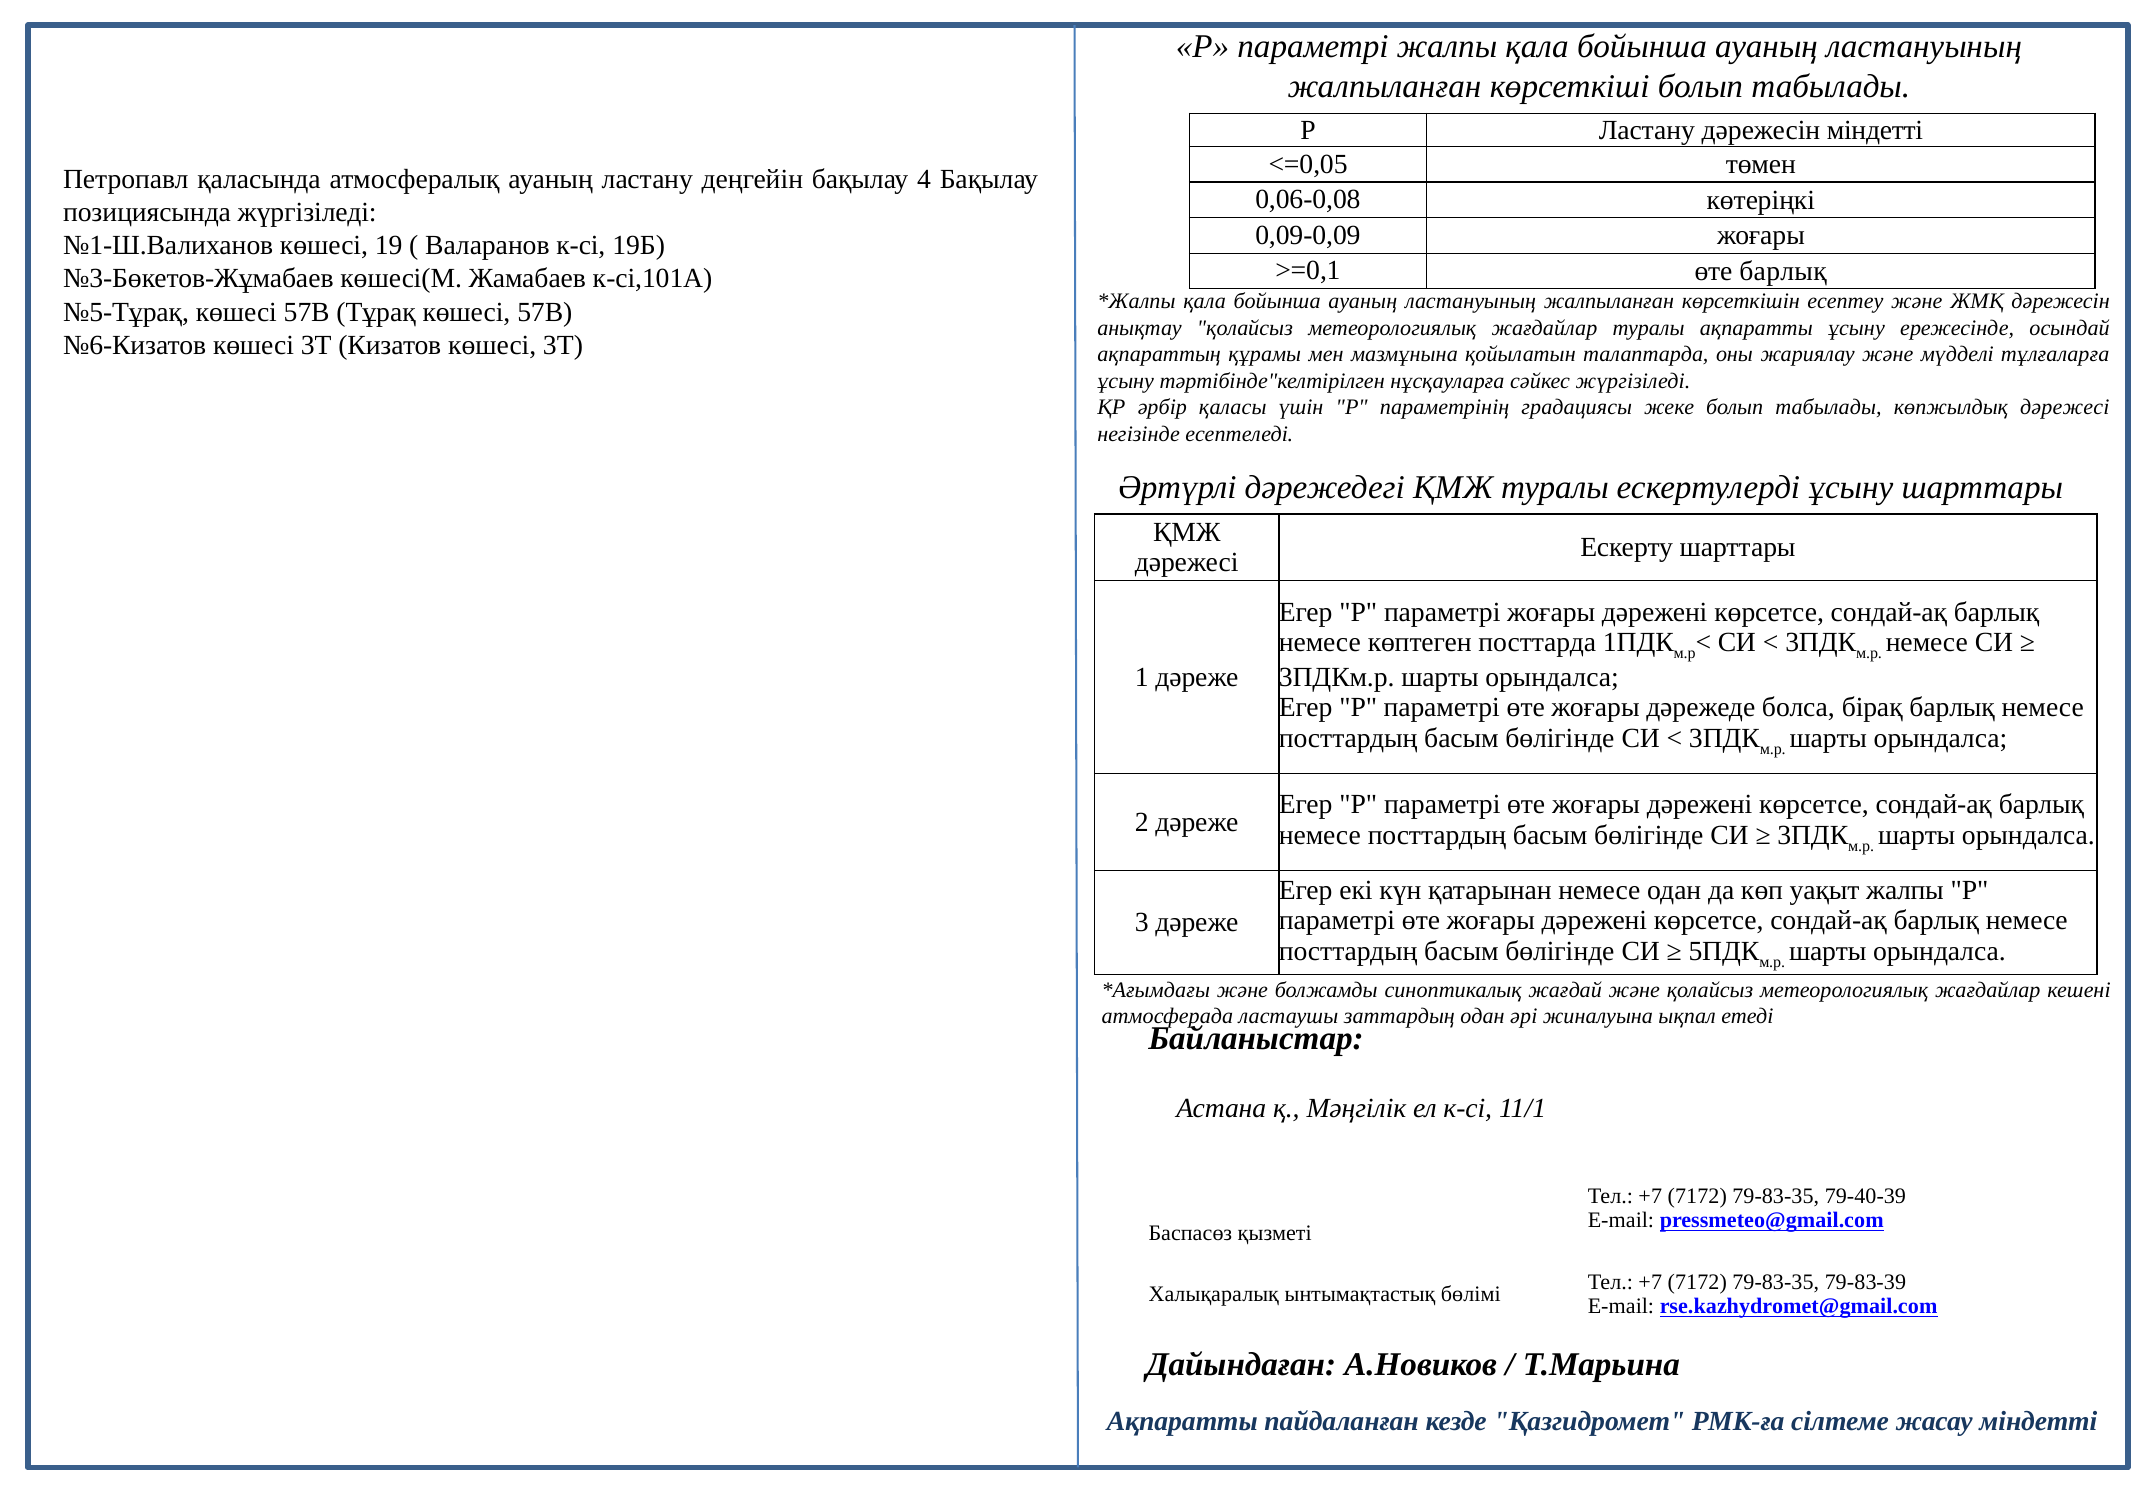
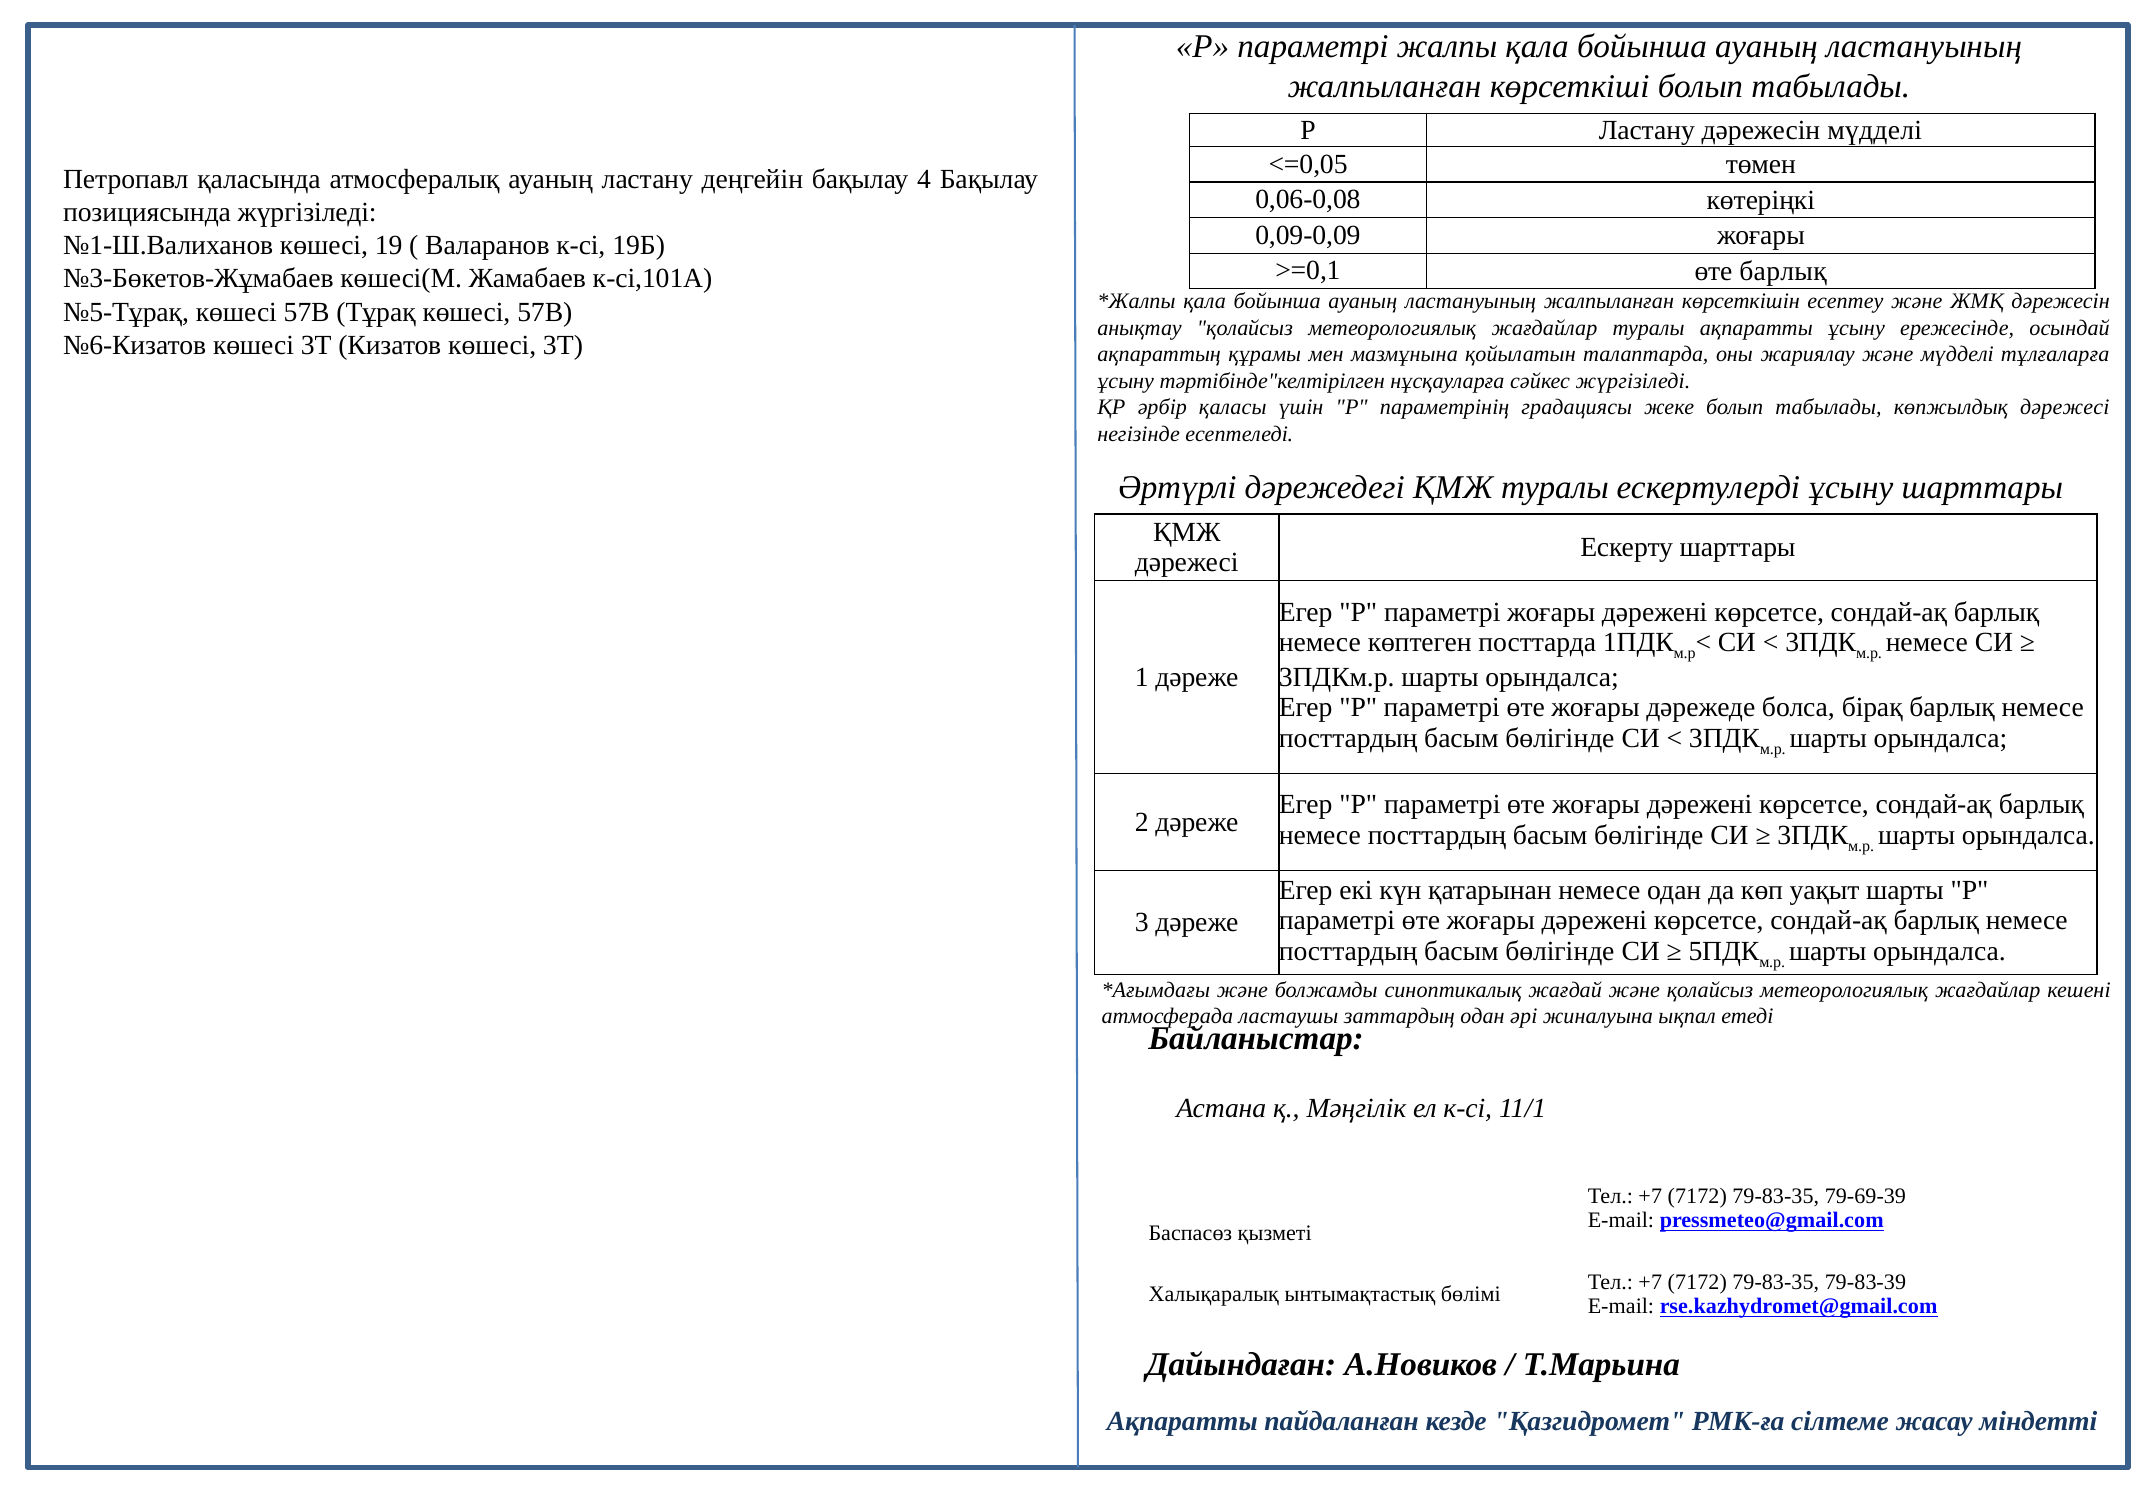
дәрежесін міндетті: міндетті -> мүдделі
уақыт жалпы: жалпы -> шарты
79-40-39: 79-40-39 -> 79-69-39
